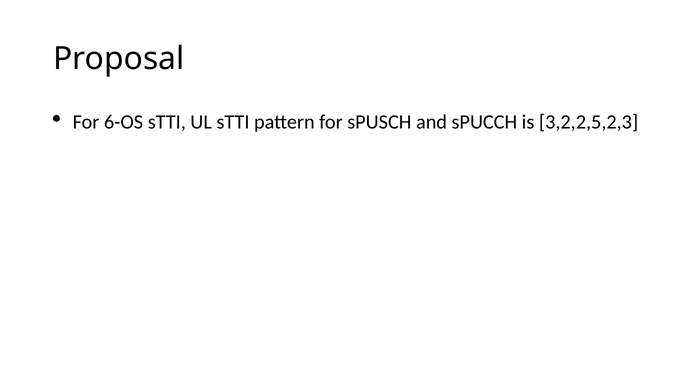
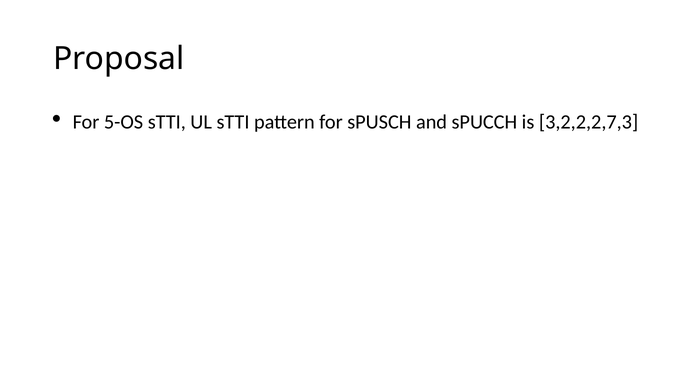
6-OS: 6-OS -> 5-OS
3,2,2,5,2,3: 3,2,2,5,2,3 -> 3,2,2,2,7,3
